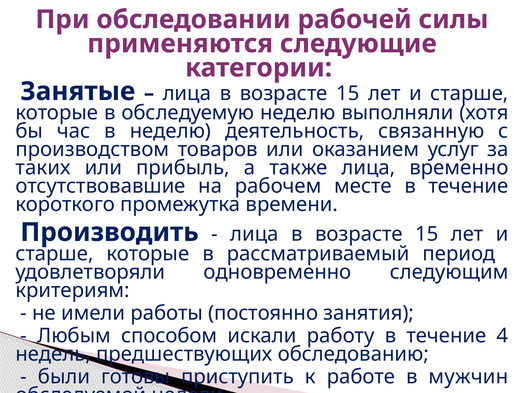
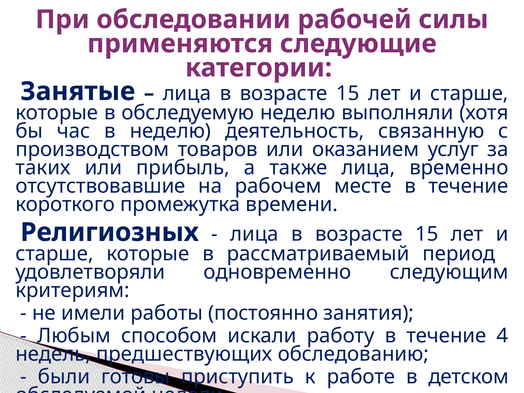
Производить: Производить -> Религиозных
мужчин: мужчин -> детском
